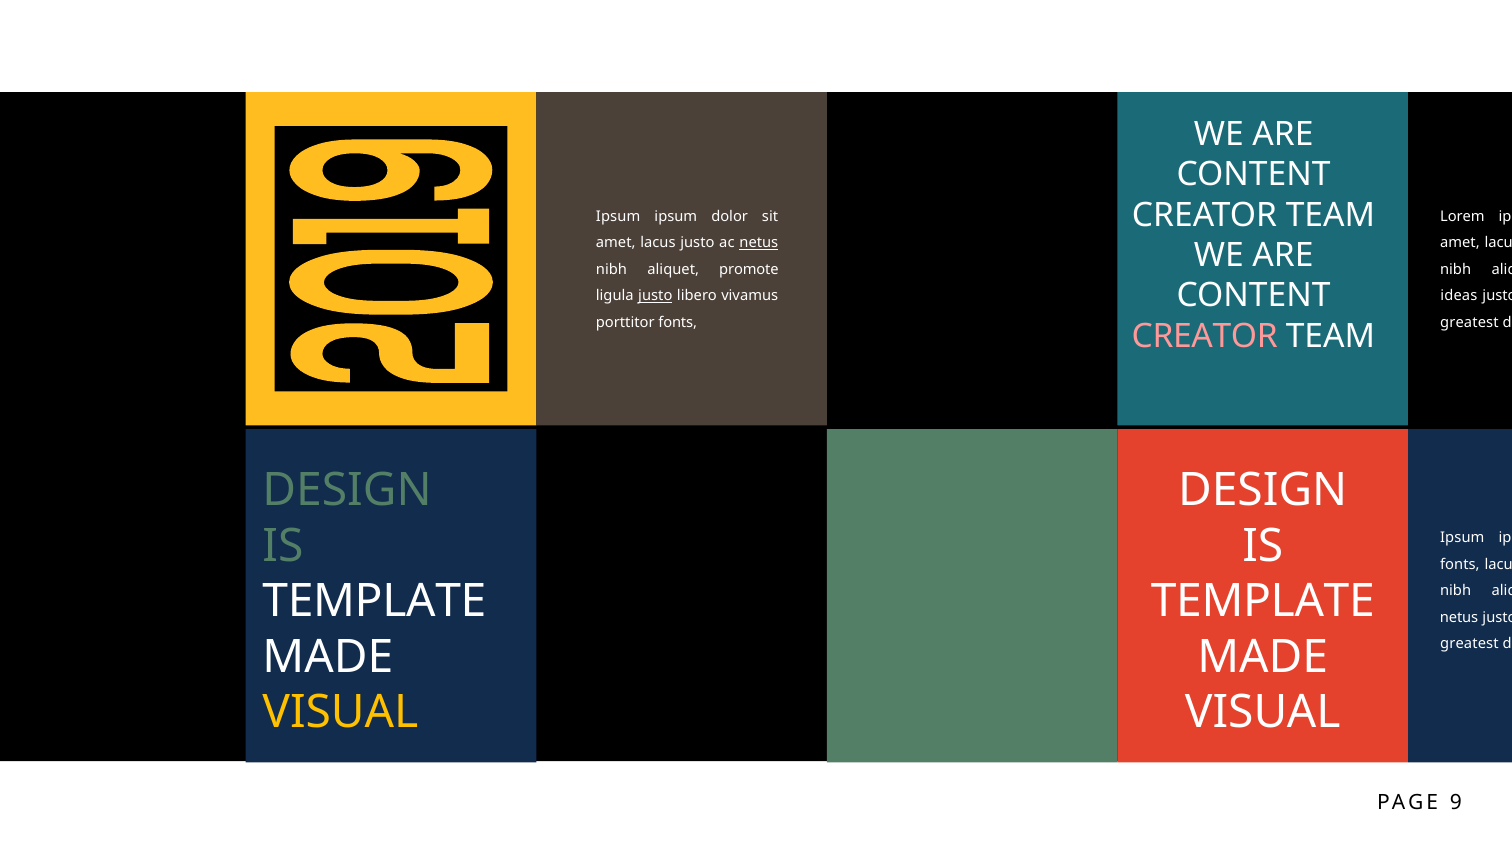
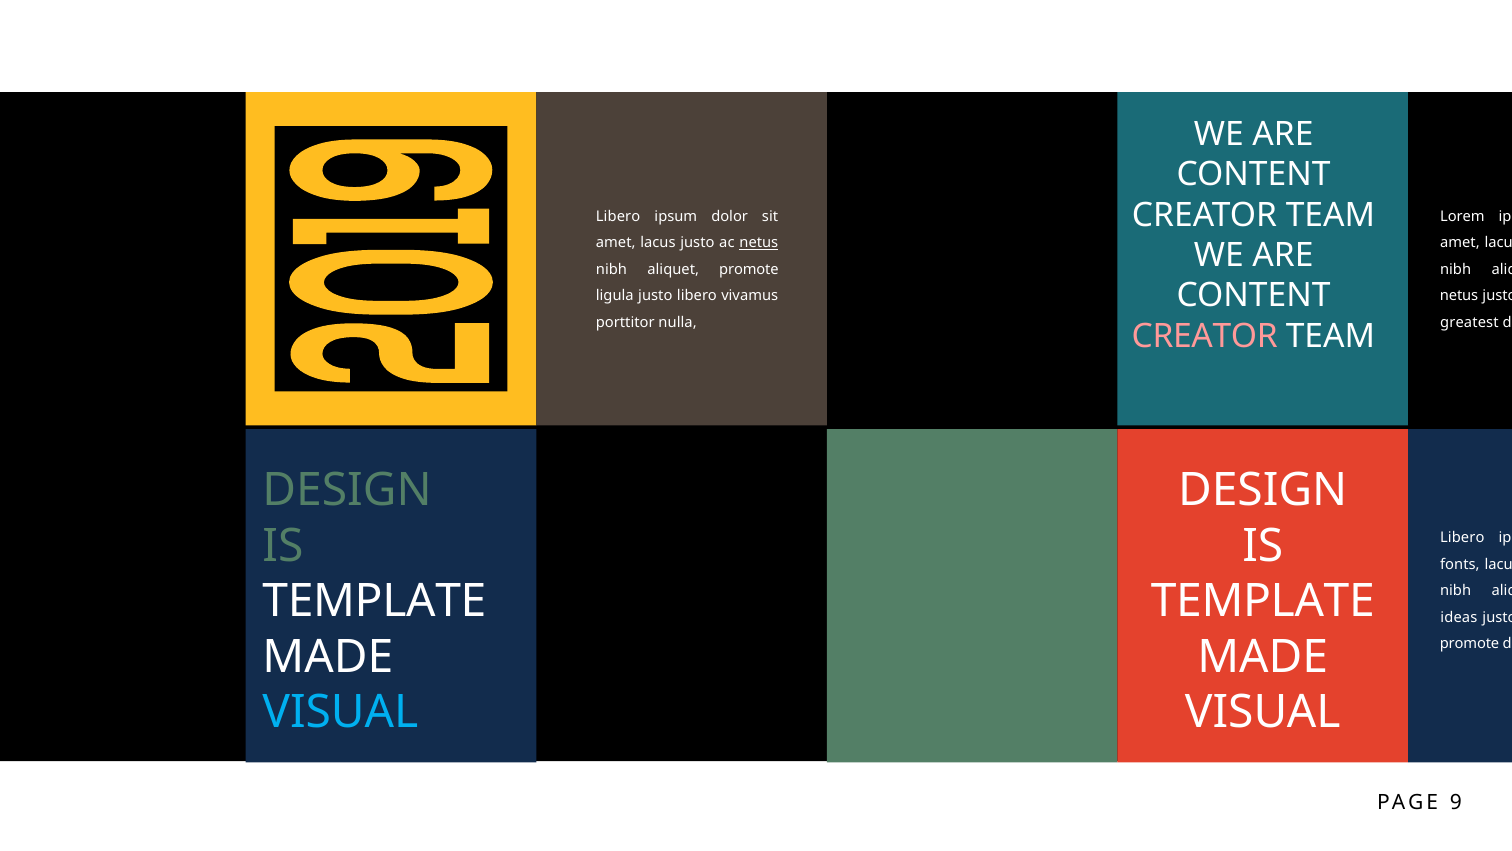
Ipsum at (618, 216): Ipsum -> Libero
justo at (655, 296) underline: present -> none
ideas at (1459, 296): ideas -> netus
porttitor fonts: fonts -> nulla
Ipsum at (1462, 538): Ipsum -> Libero
netus at (1459, 617): netus -> ideas
greatest at (1469, 644): greatest -> promote
VISUAL at (340, 712) colour: yellow -> light blue
